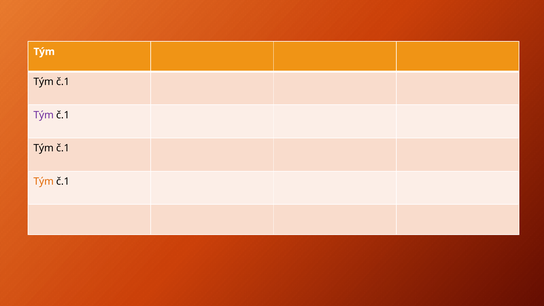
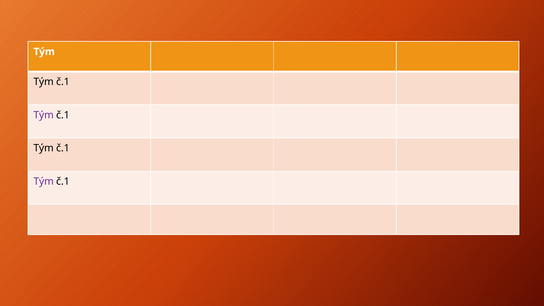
Tým at (44, 181) colour: orange -> purple
